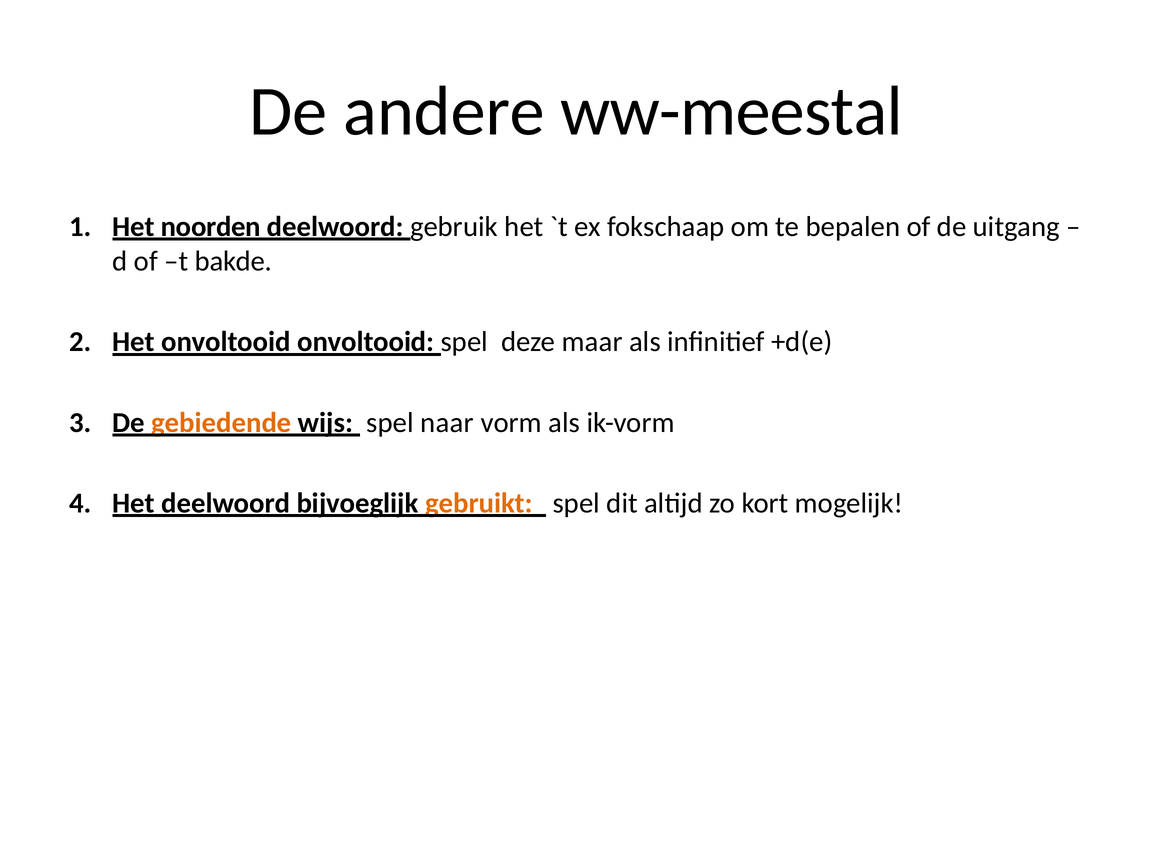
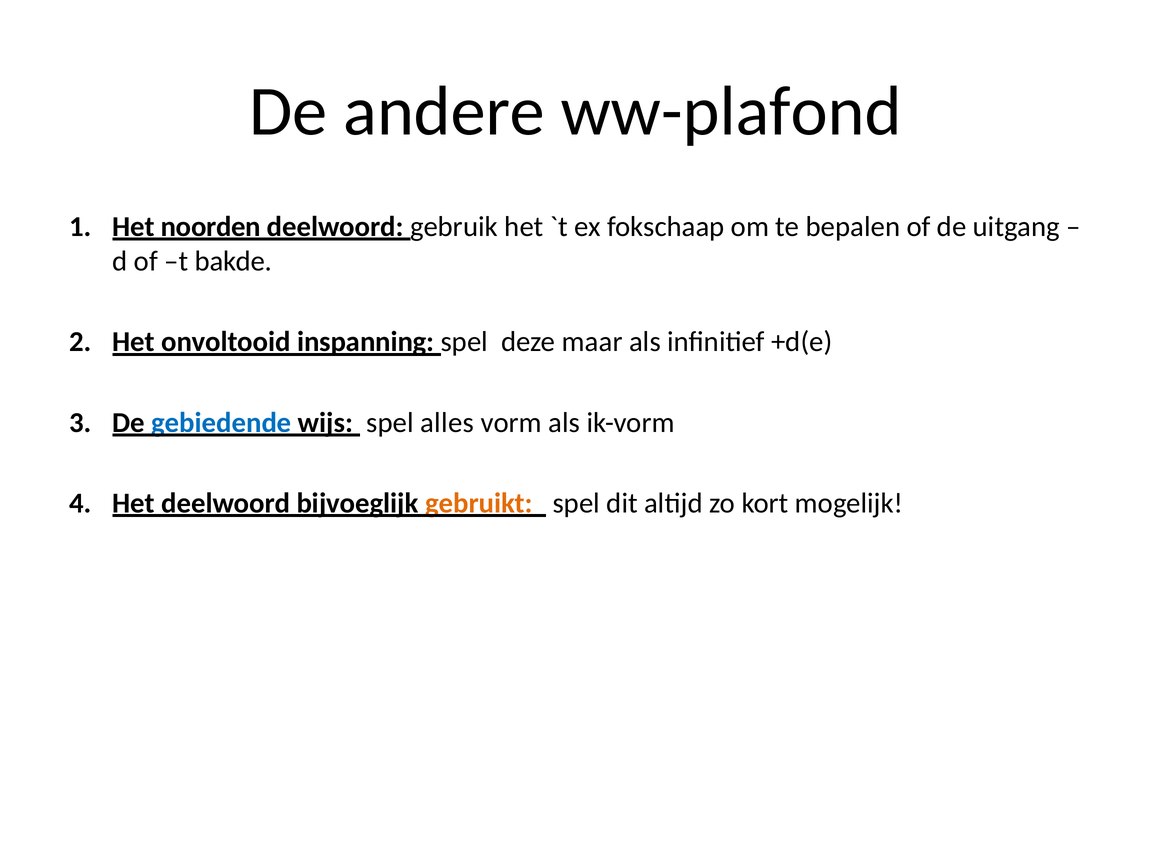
ww-meestal: ww-meestal -> ww-plafond
onvoltooid onvoltooid: onvoltooid -> inspanning
gebiedende colour: orange -> blue
naar: naar -> alles
